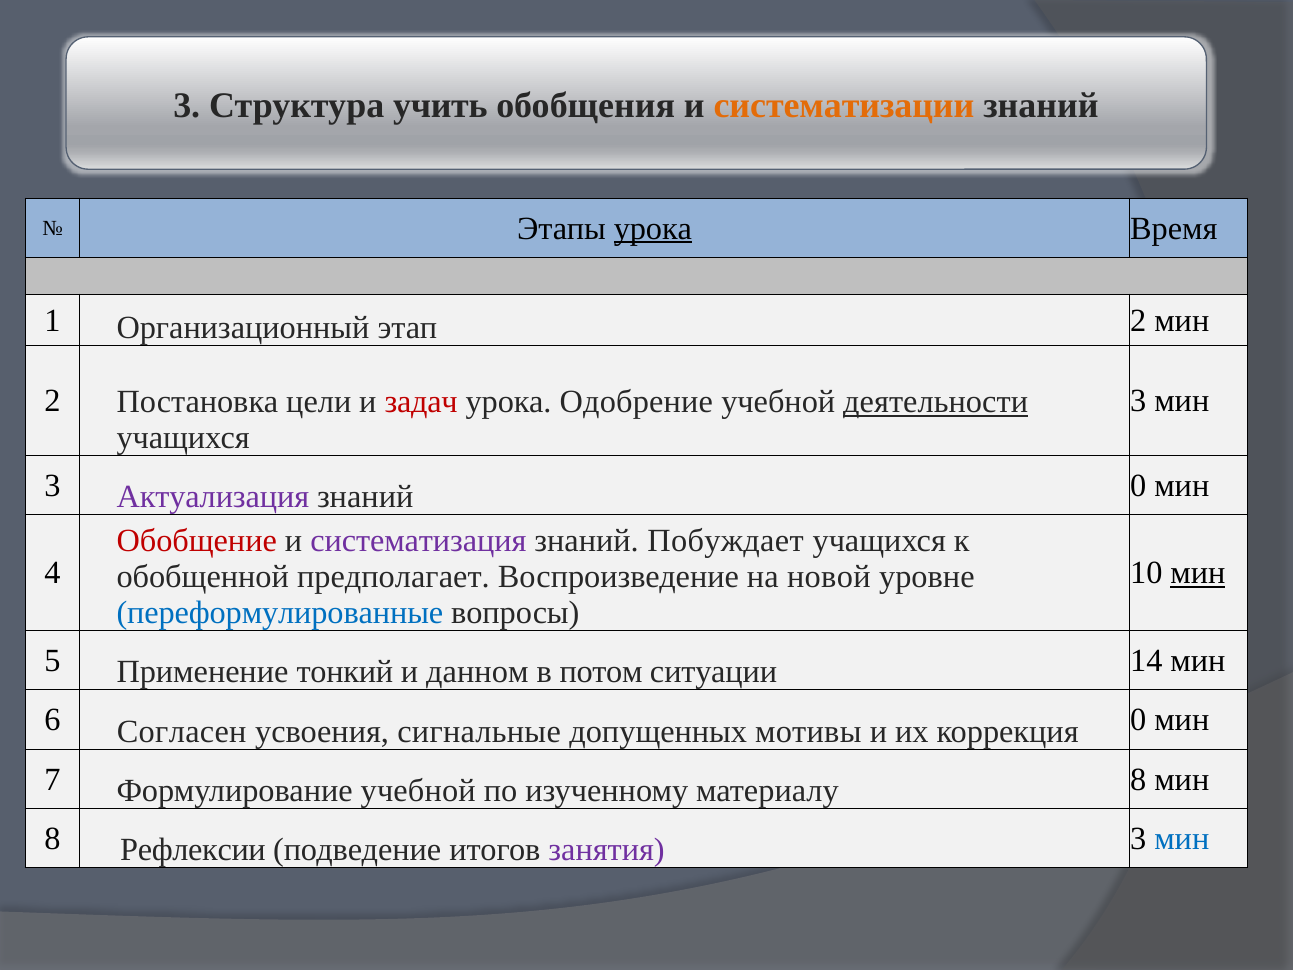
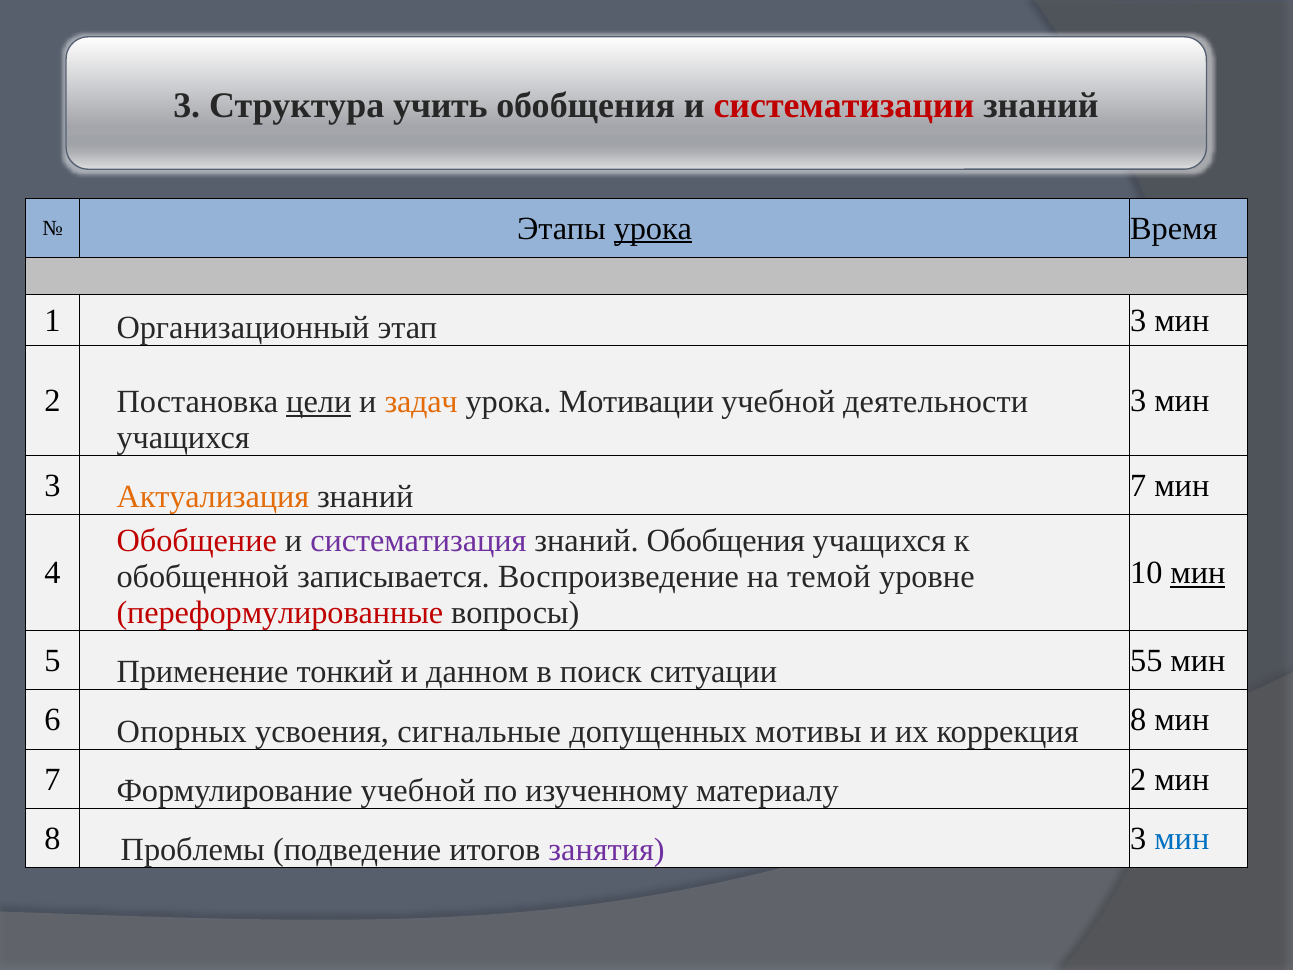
систематизации colour: orange -> red
этап 2: 2 -> 3
цели underline: none -> present
задач colour: red -> orange
Одобрение: Одобрение -> Мотивации
деятельности underline: present -> none
Актуализация colour: purple -> orange
знаний 0: 0 -> 7
знаний Побуждает: Побуждает -> Обобщения
предполагает: предполагает -> записывается
новой: новой -> темой
переформулированные colour: blue -> red
потом: потом -> поиск
14: 14 -> 55
Согласен: Согласен -> Опорных
коррекция 0: 0 -> 8
материалу 8: 8 -> 2
Рефлексии: Рефлексии -> Проблемы
